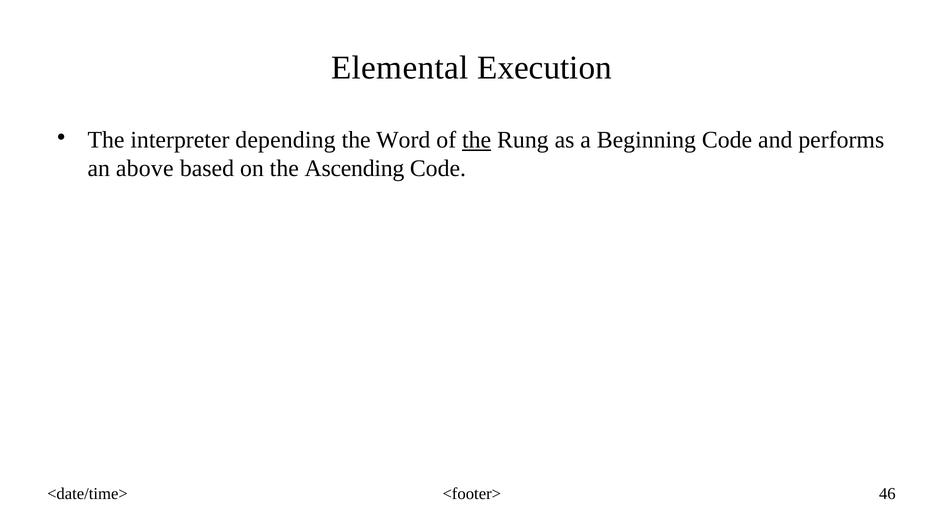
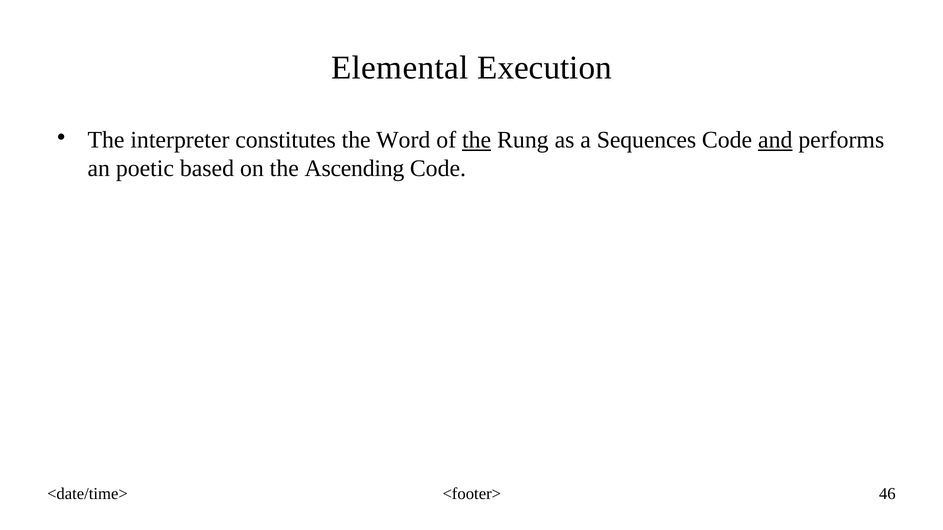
depending: depending -> constitutes
Beginning: Beginning -> Sequences
and underline: none -> present
above: above -> poetic
